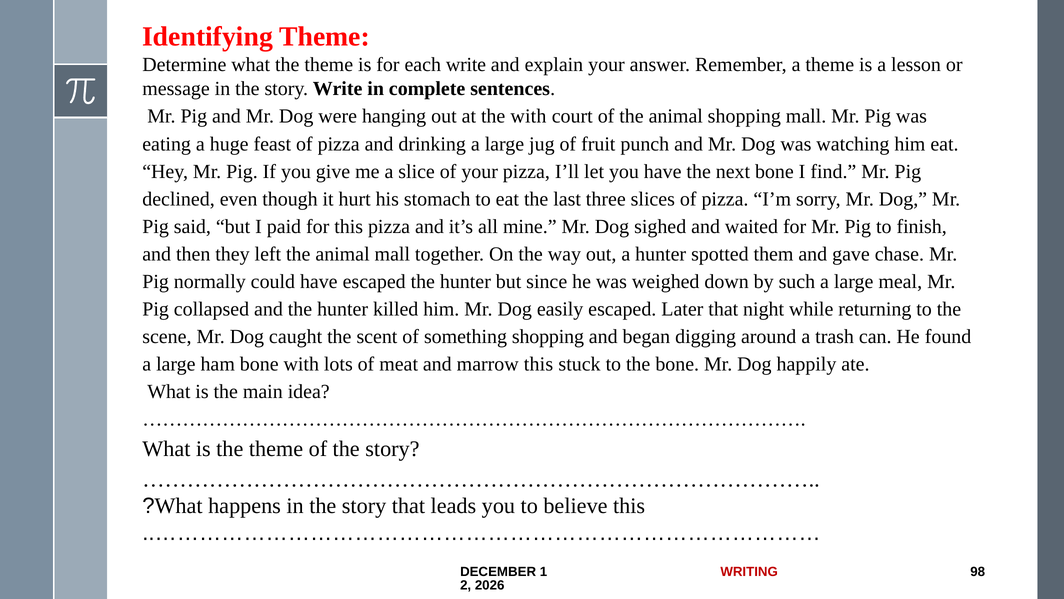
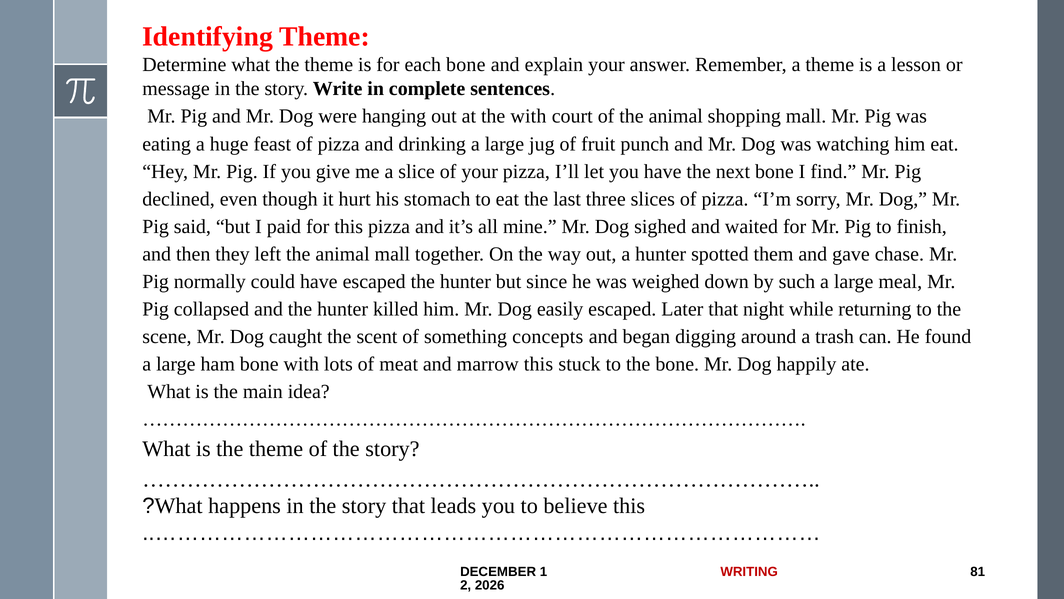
each write: write -> bone
something shopping: shopping -> concepts
98: 98 -> 81
